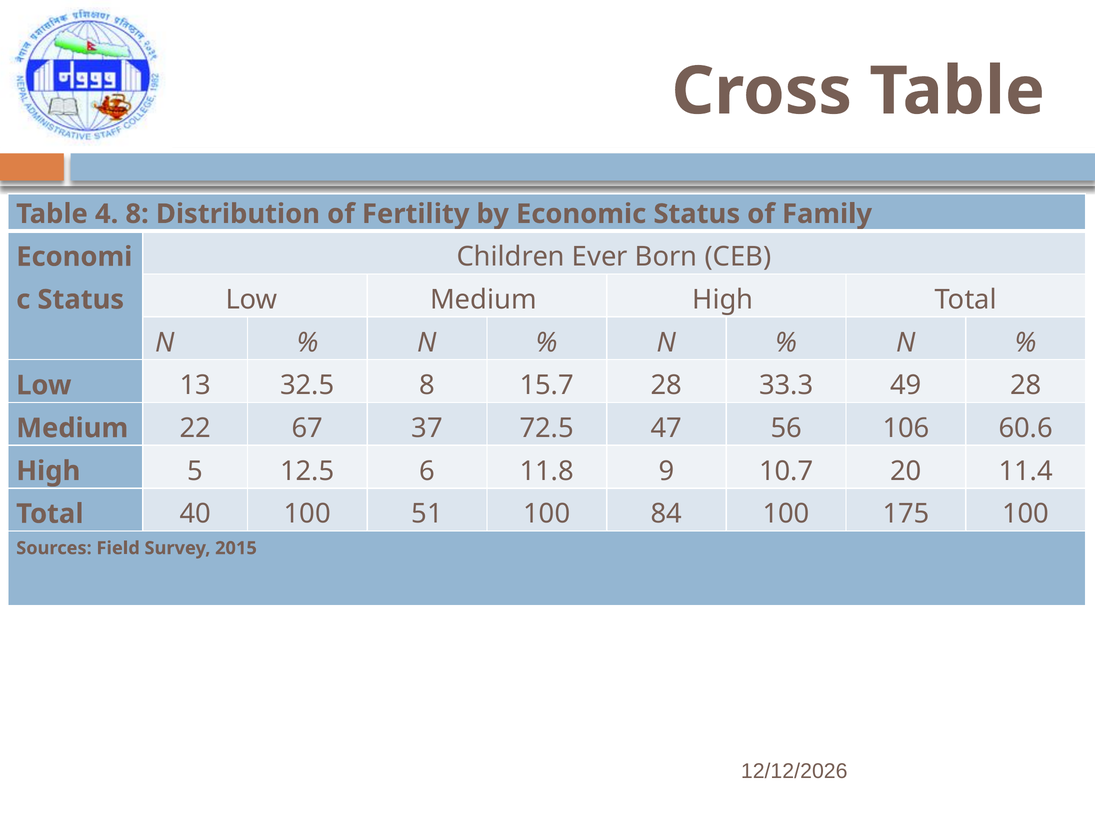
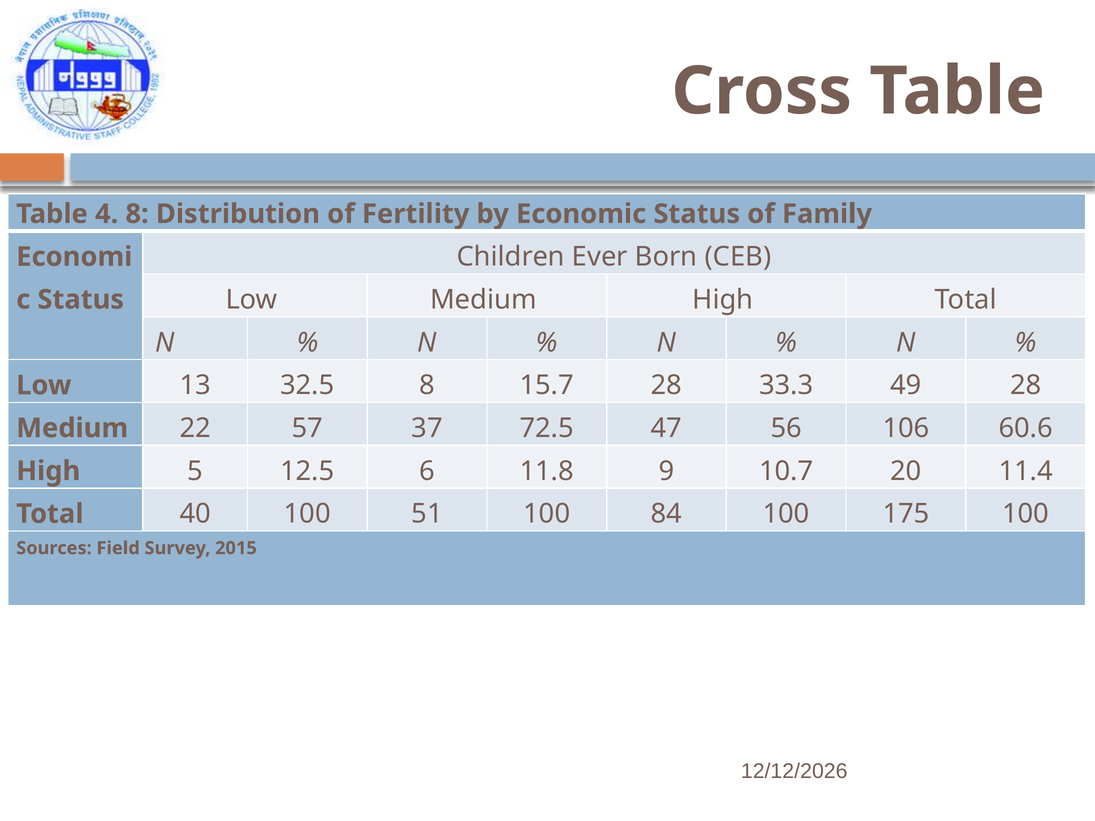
67: 67 -> 57
